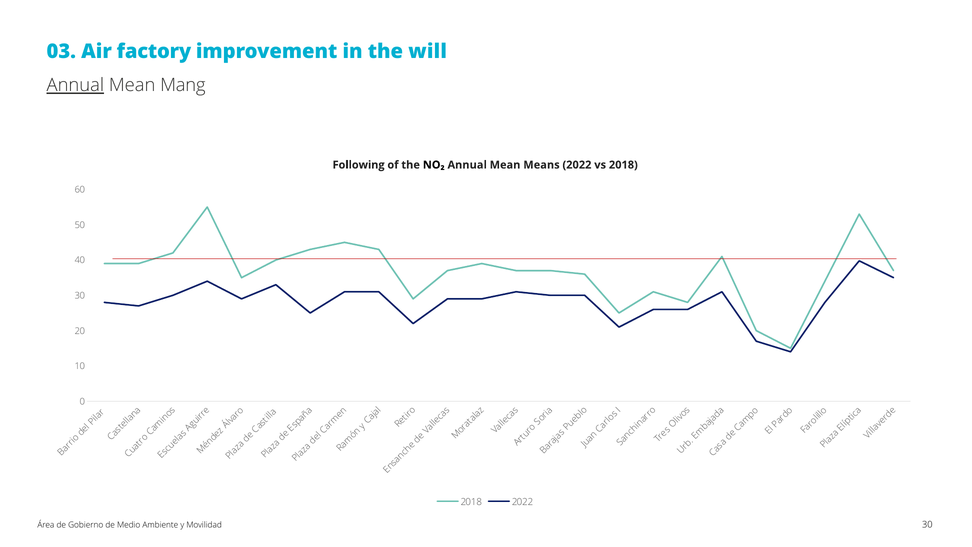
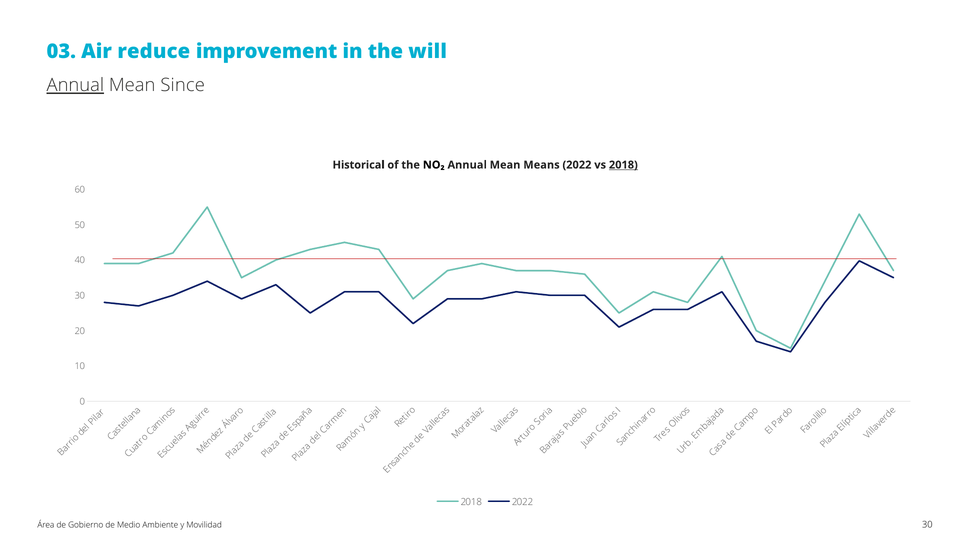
factory: factory -> reduce
Mang: Mang -> Since
Following: Following -> Historical
2018 at (623, 165) underline: none -> present
